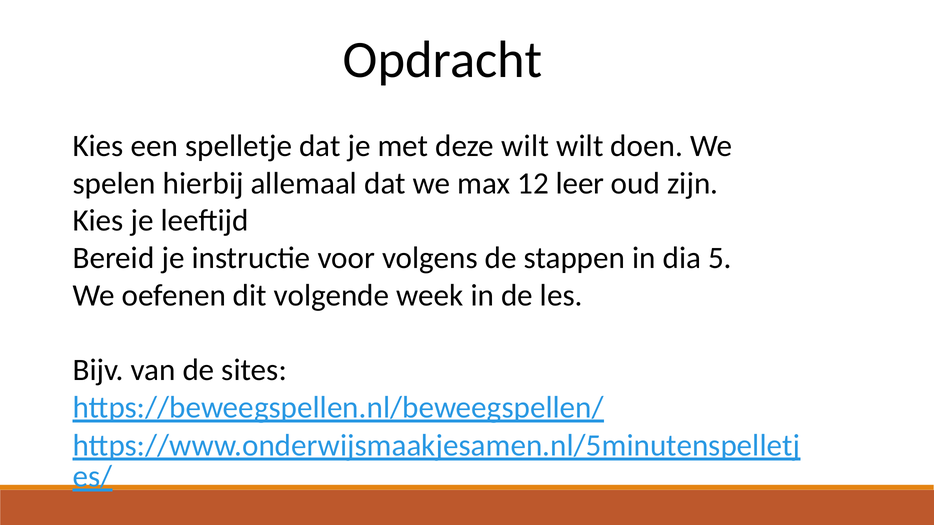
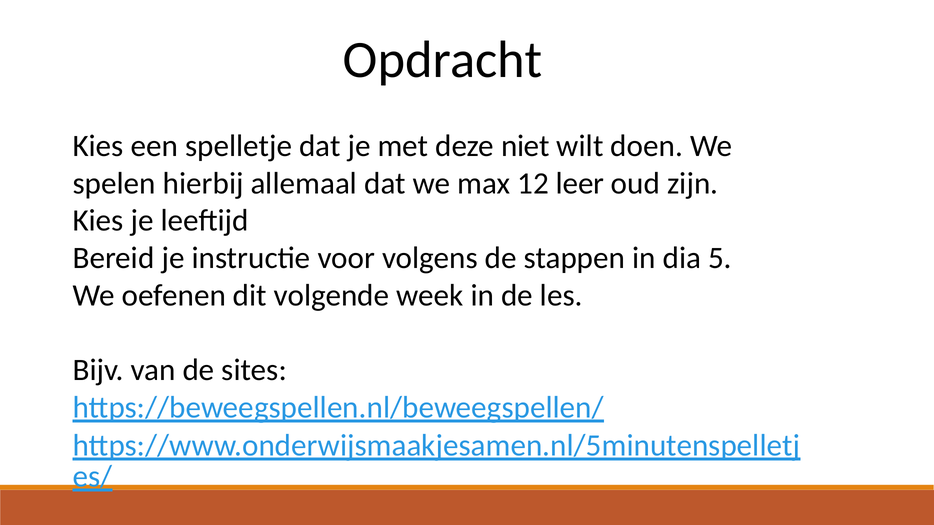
deze wilt: wilt -> niet
